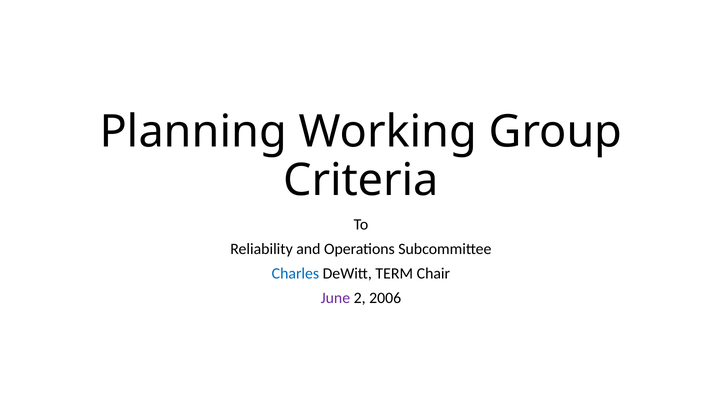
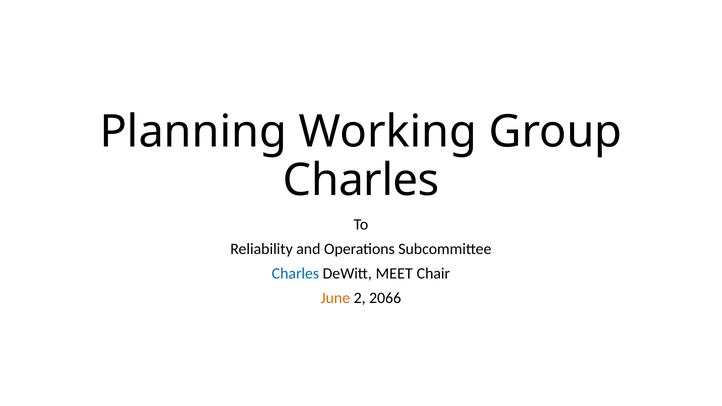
Criteria at (361, 180): Criteria -> Charles
TERM: TERM -> MEET
June colour: purple -> orange
2006: 2006 -> 2066
